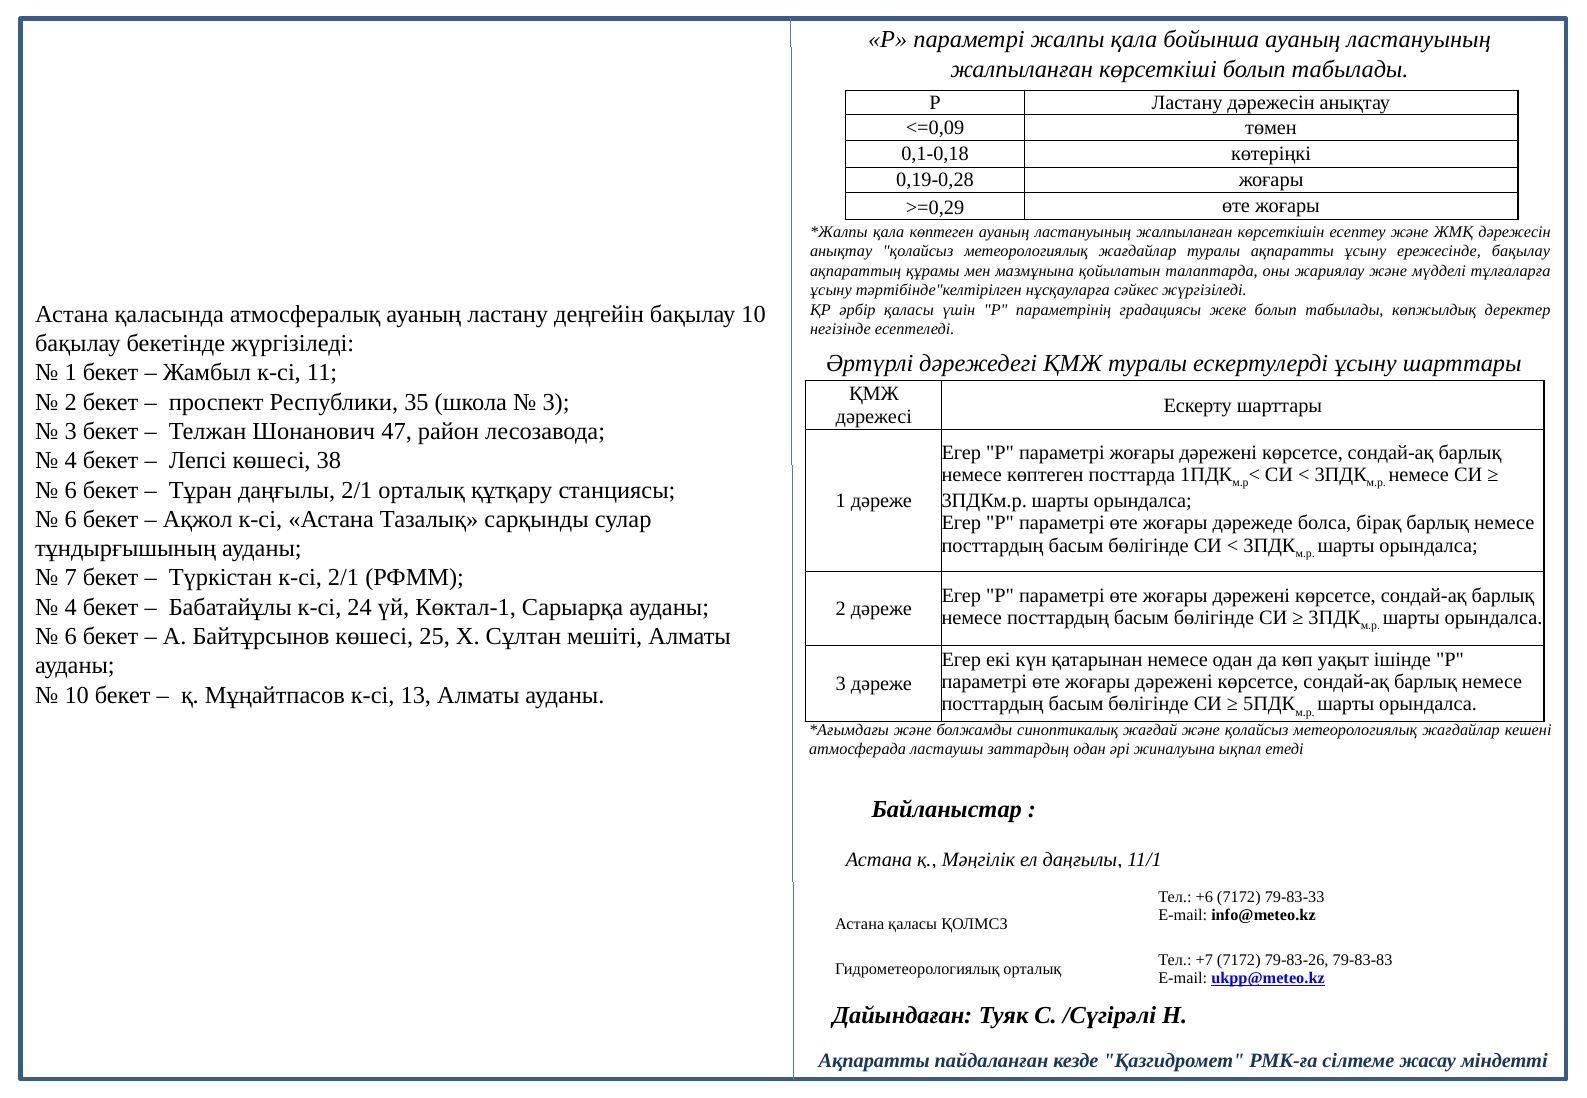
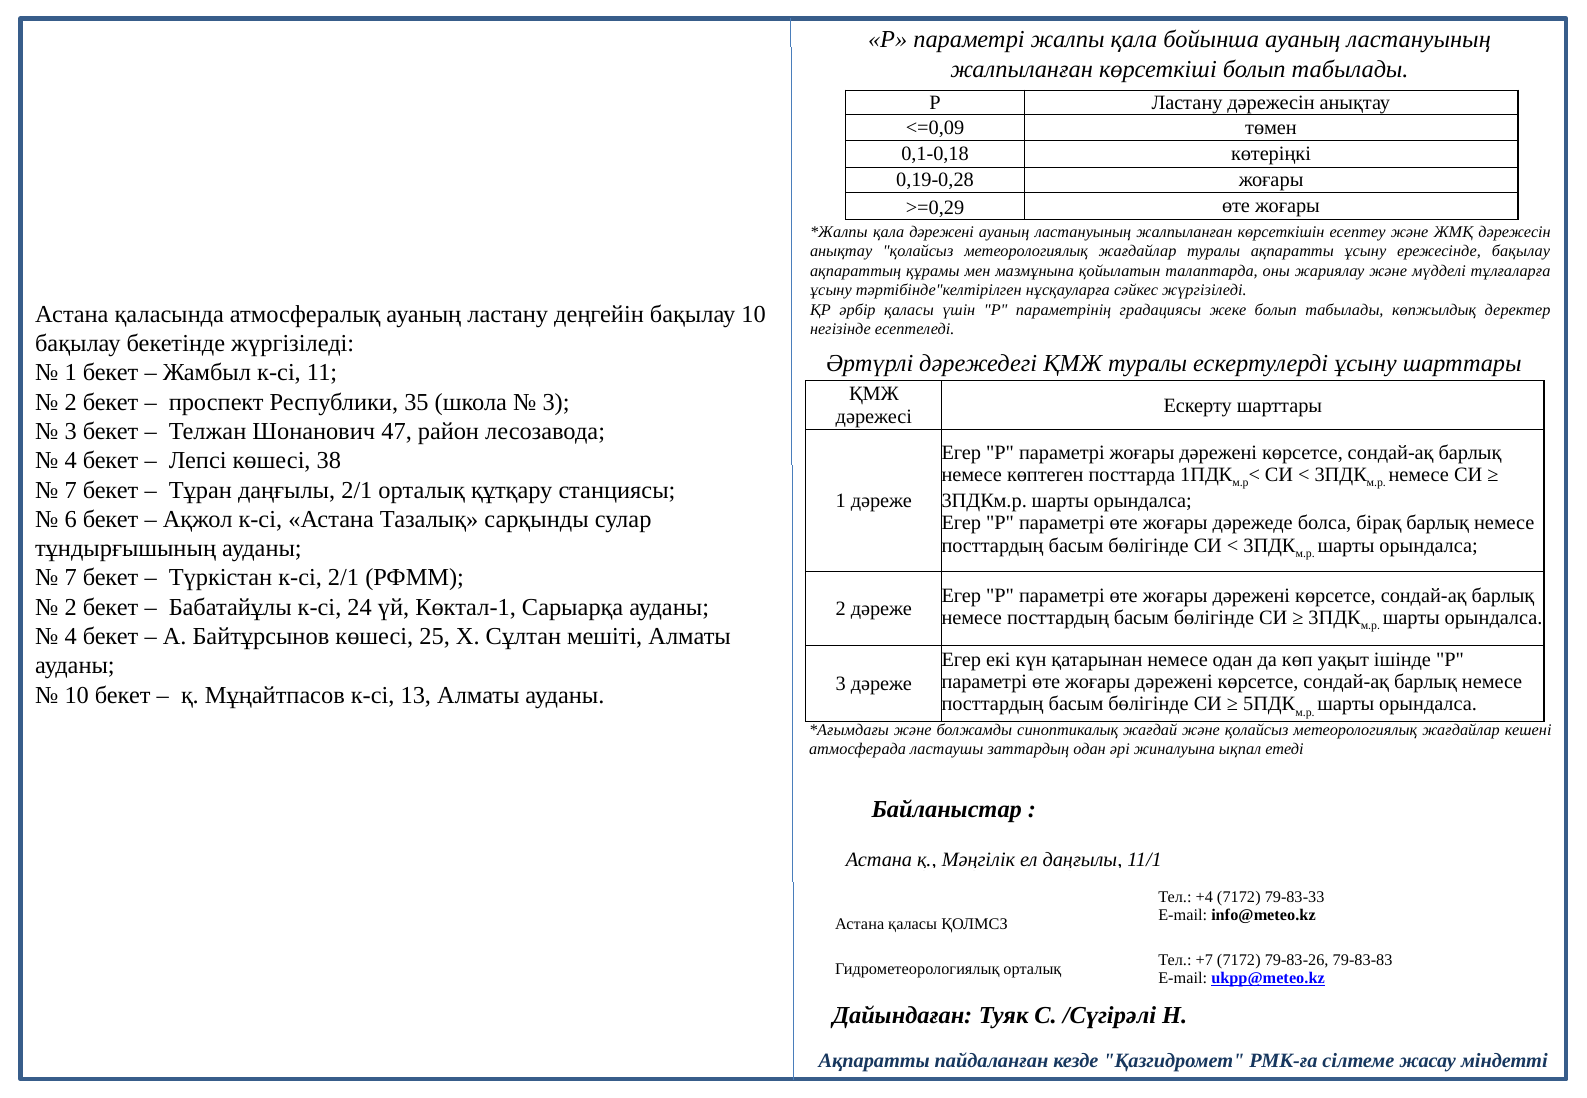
қала көптеген: көптеген -> дәрежені
6 at (71, 490): 6 -> 7
4 at (71, 608): 4 -> 2
6 at (71, 637): 6 -> 4
+6: +6 -> +4
